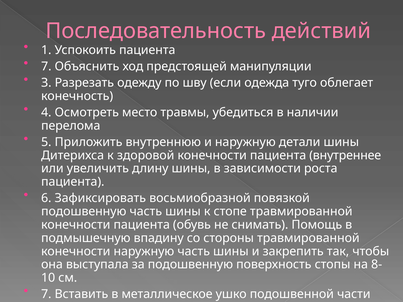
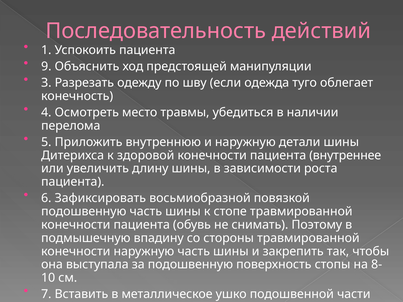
7 at (46, 67): 7 -> 9
Помощь: Помощь -> Поэтому
